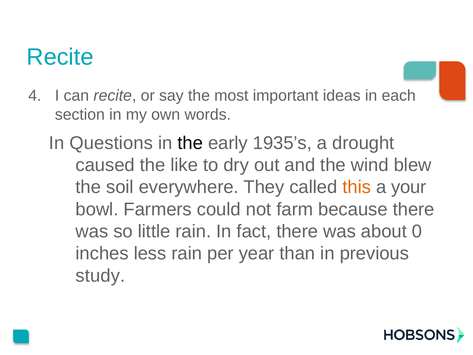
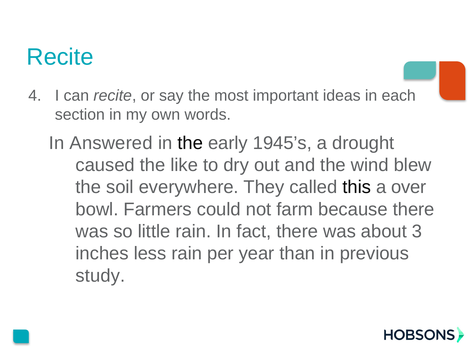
Questions: Questions -> Answered
1935’s: 1935’s -> 1945’s
this colour: orange -> black
your: your -> over
0: 0 -> 3
